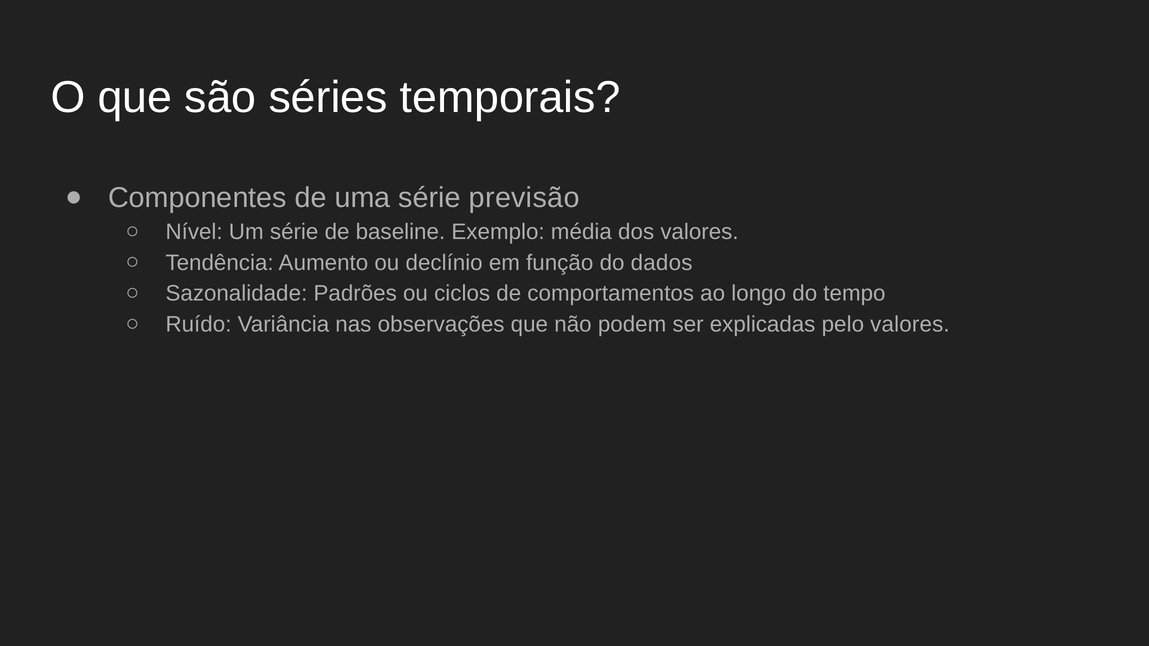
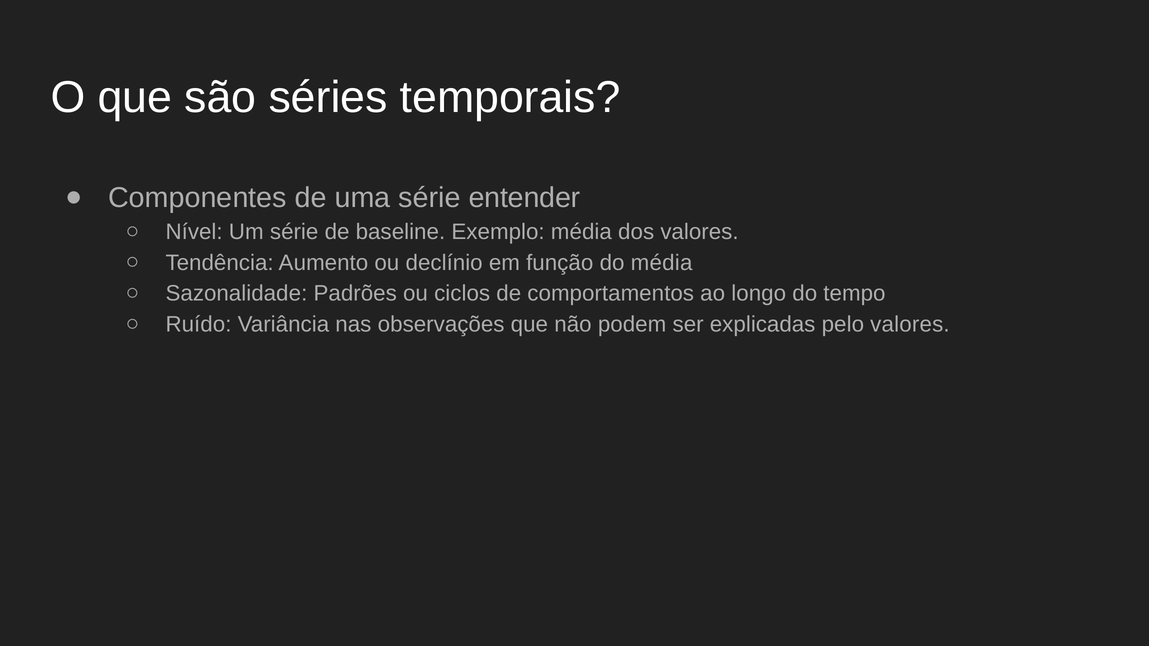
previsão: previsão -> entender
do dados: dados -> média
